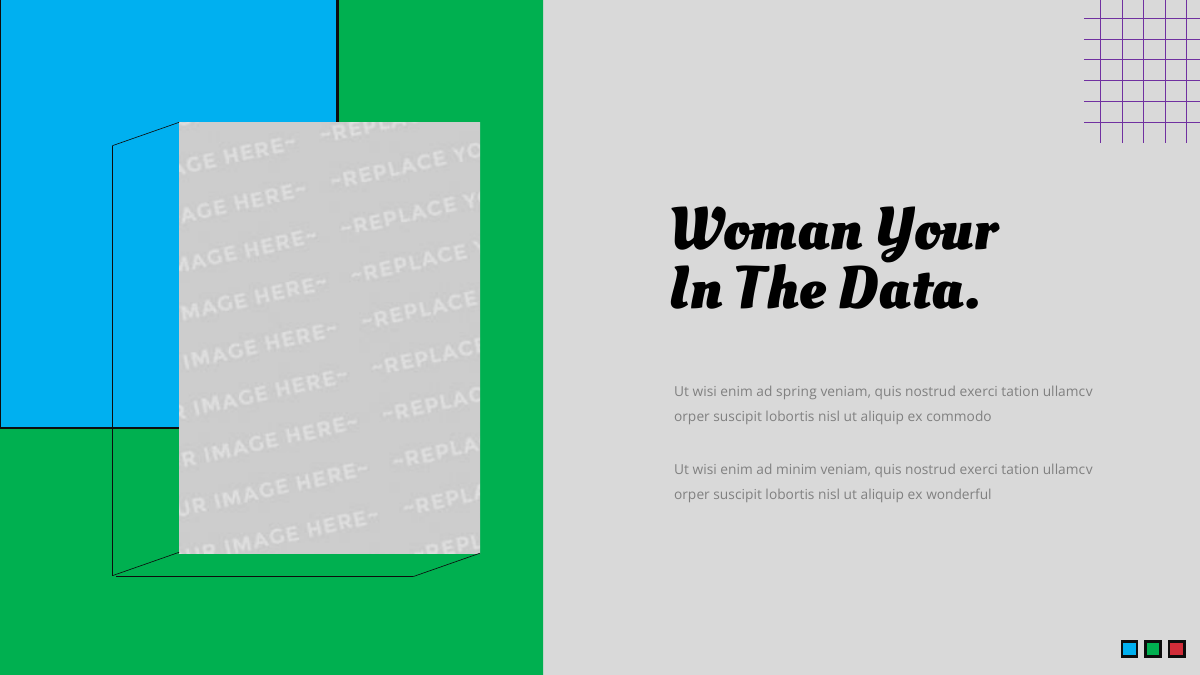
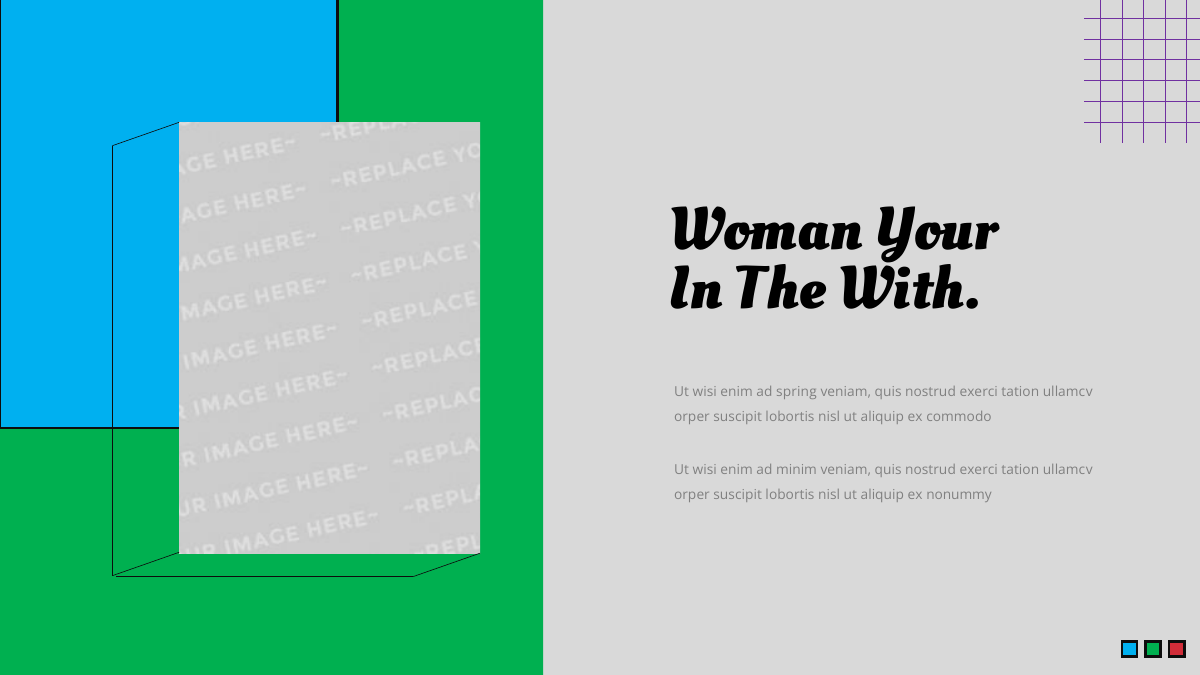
Data: Data -> With
wonderful: wonderful -> nonummy
